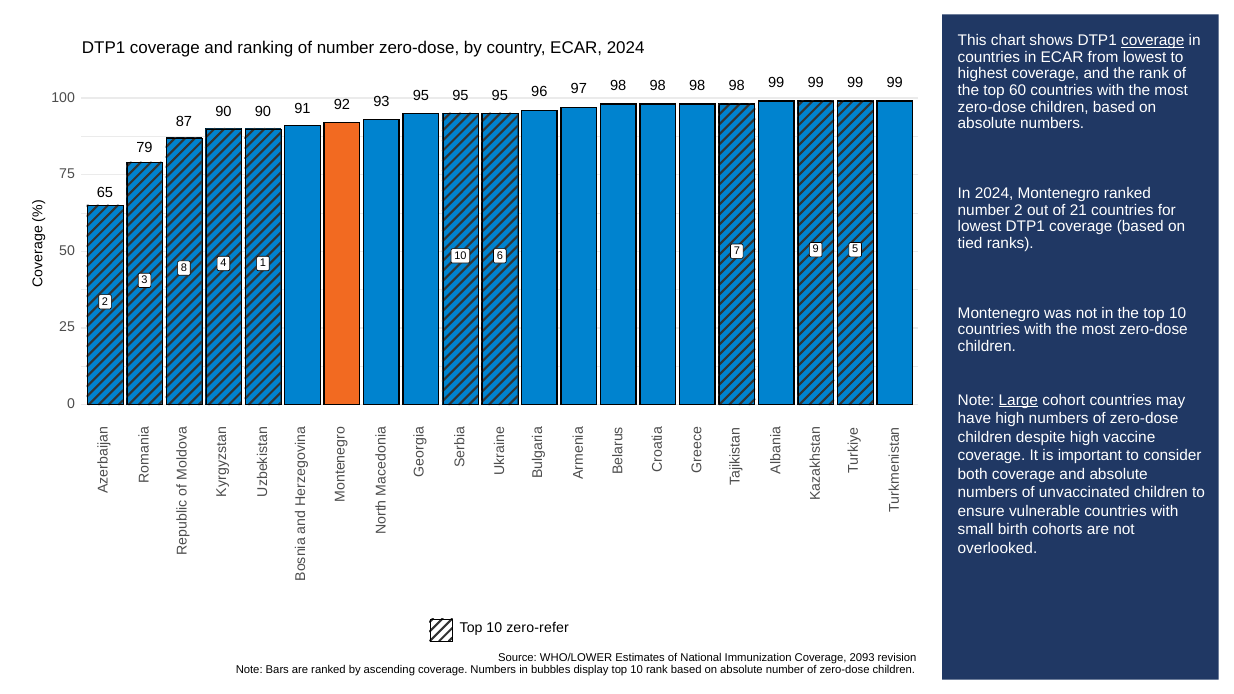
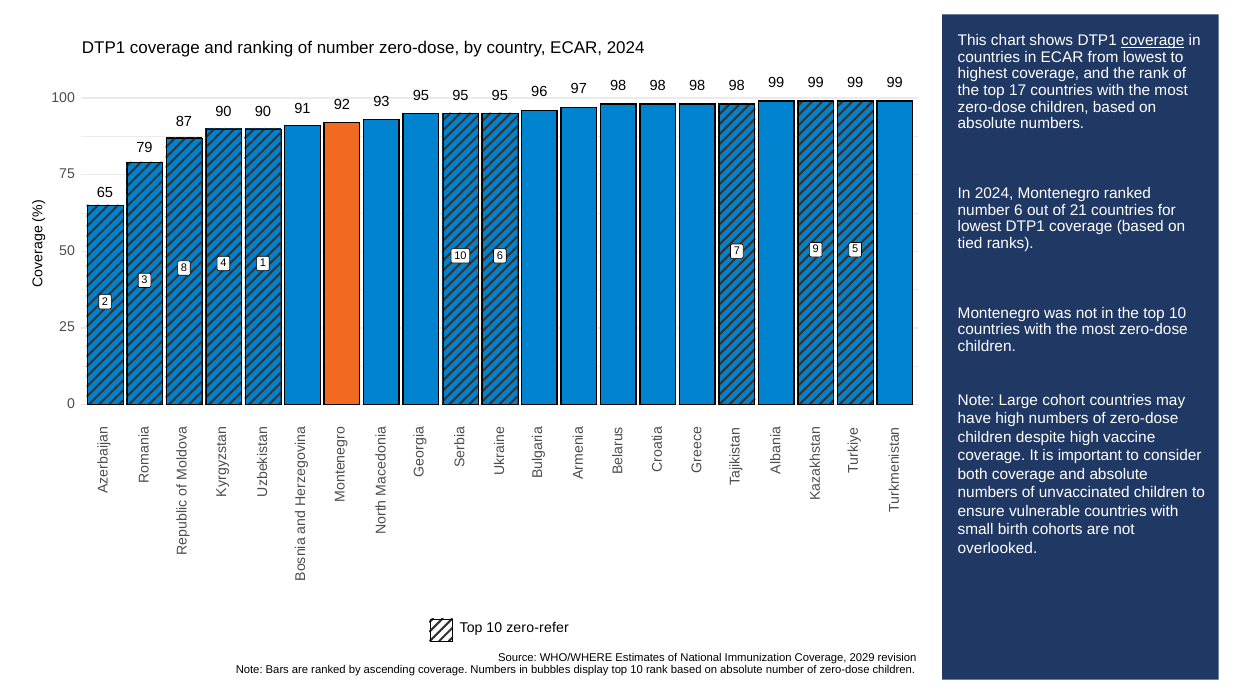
60: 60 -> 17
number 2: 2 -> 6
Large underline: present -> none
WHO/LOWER: WHO/LOWER -> WHO/WHERE
2093: 2093 -> 2029
